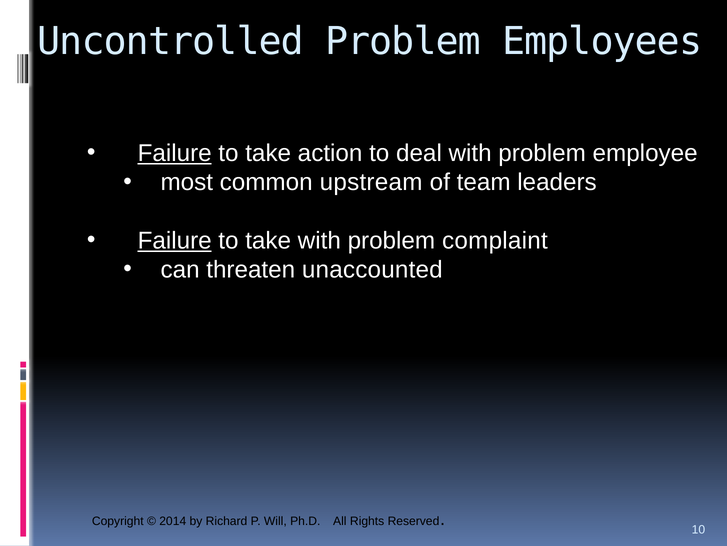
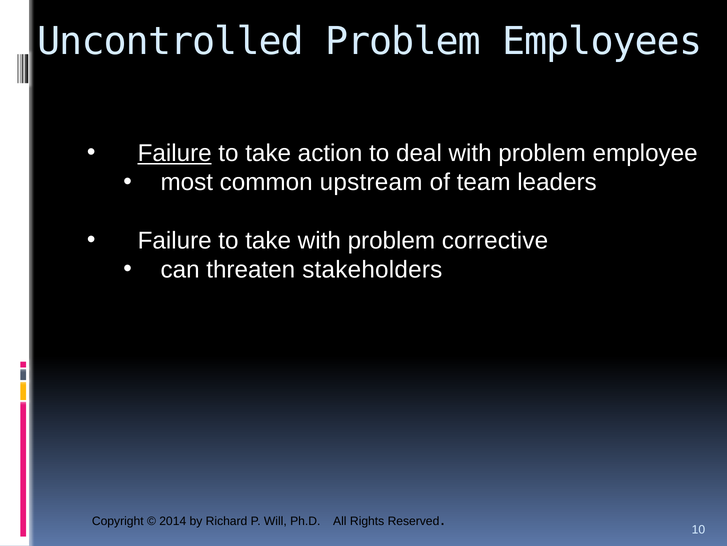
Failure at (175, 240) underline: present -> none
complaint: complaint -> corrective
unaccounted: unaccounted -> stakeholders
